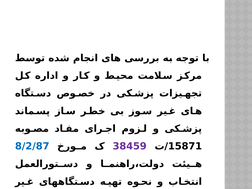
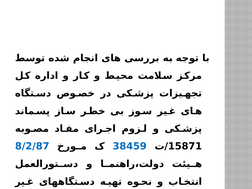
38459 colour: purple -> blue
